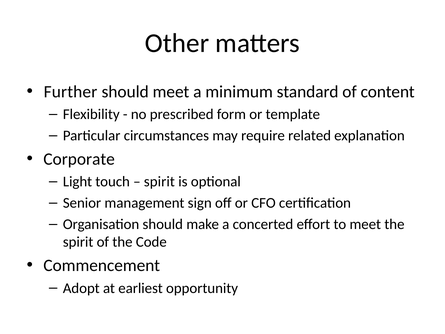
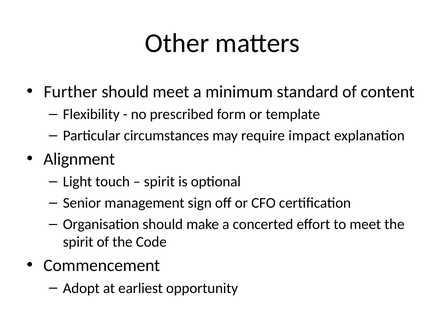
related: related -> impact
Corporate: Corporate -> Alignment
